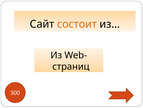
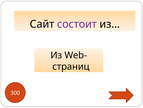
состоит colour: orange -> purple
